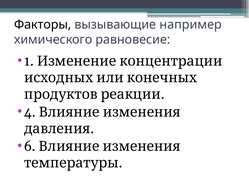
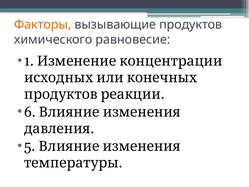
Факторы colour: black -> orange
например: например -> продуктов
4: 4 -> 6
6: 6 -> 5
